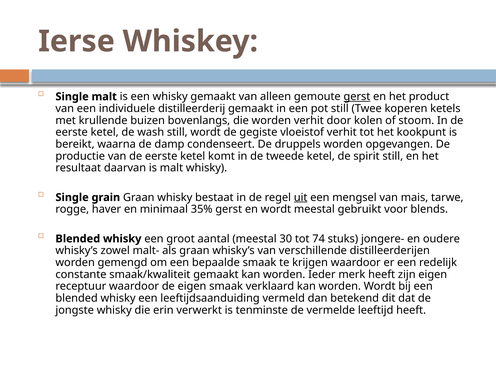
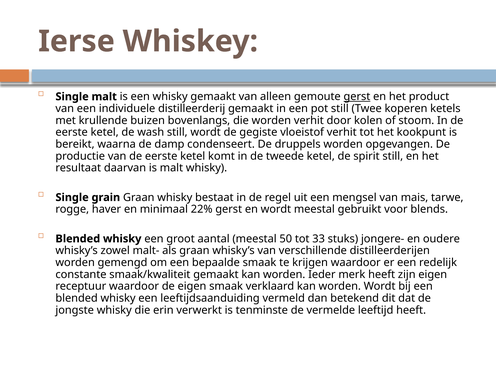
uit underline: present -> none
35%: 35% -> 22%
30: 30 -> 50
74: 74 -> 33
